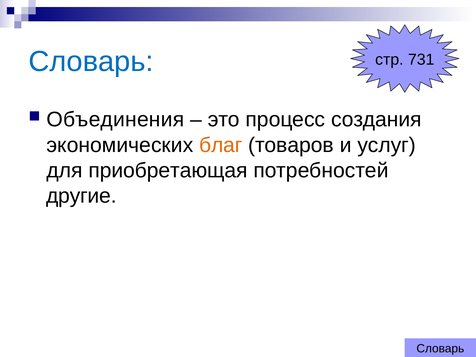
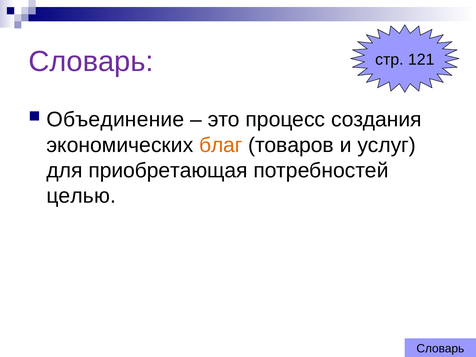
Словарь at (91, 62) colour: blue -> purple
731: 731 -> 121
Объединения: Объединения -> Объединение
другие: другие -> целью
